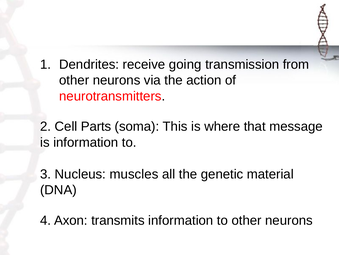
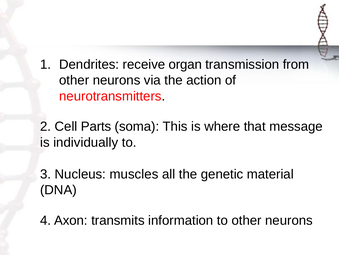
going: going -> organ
is information: information -> individually
